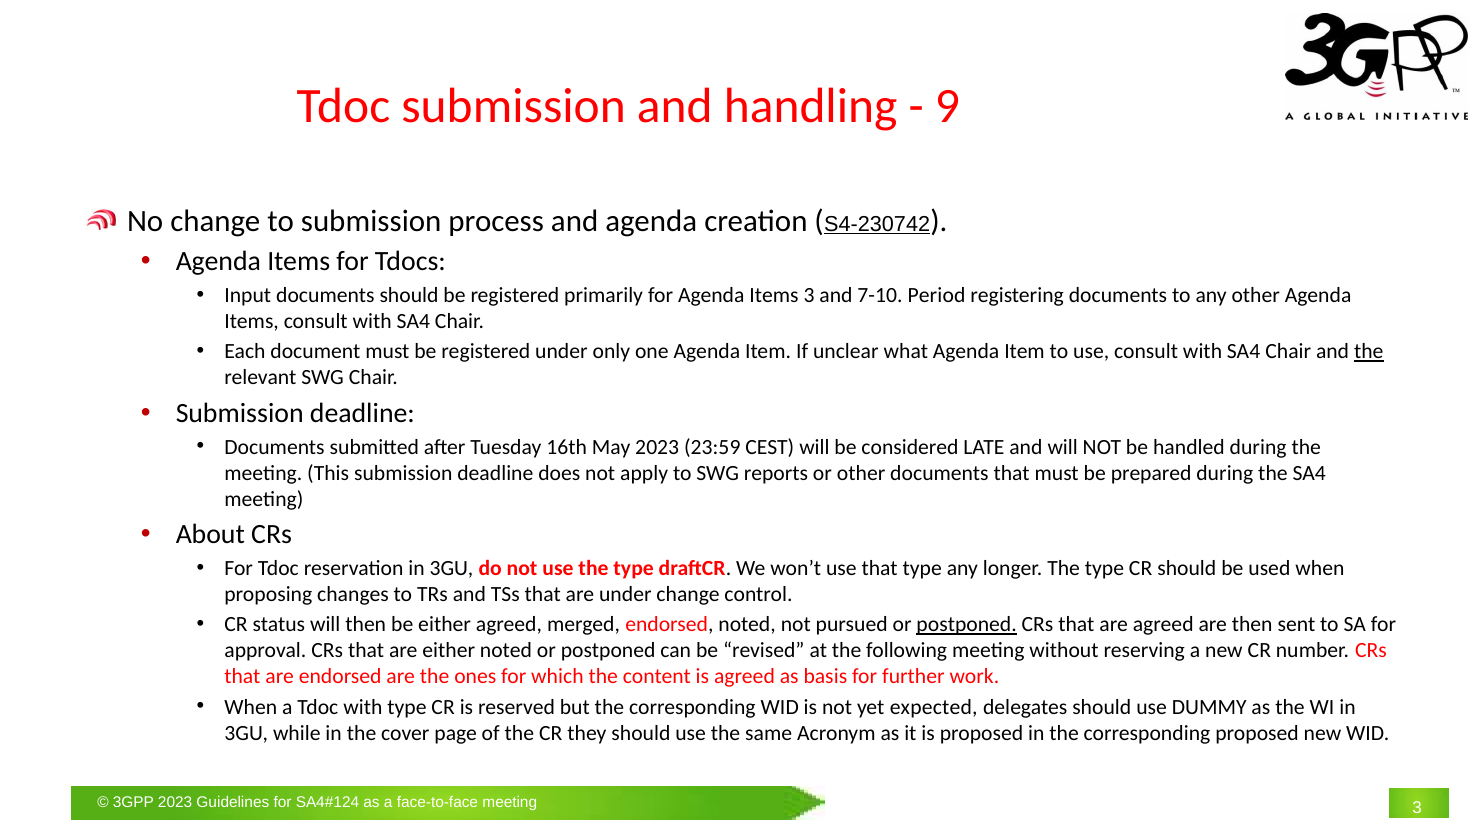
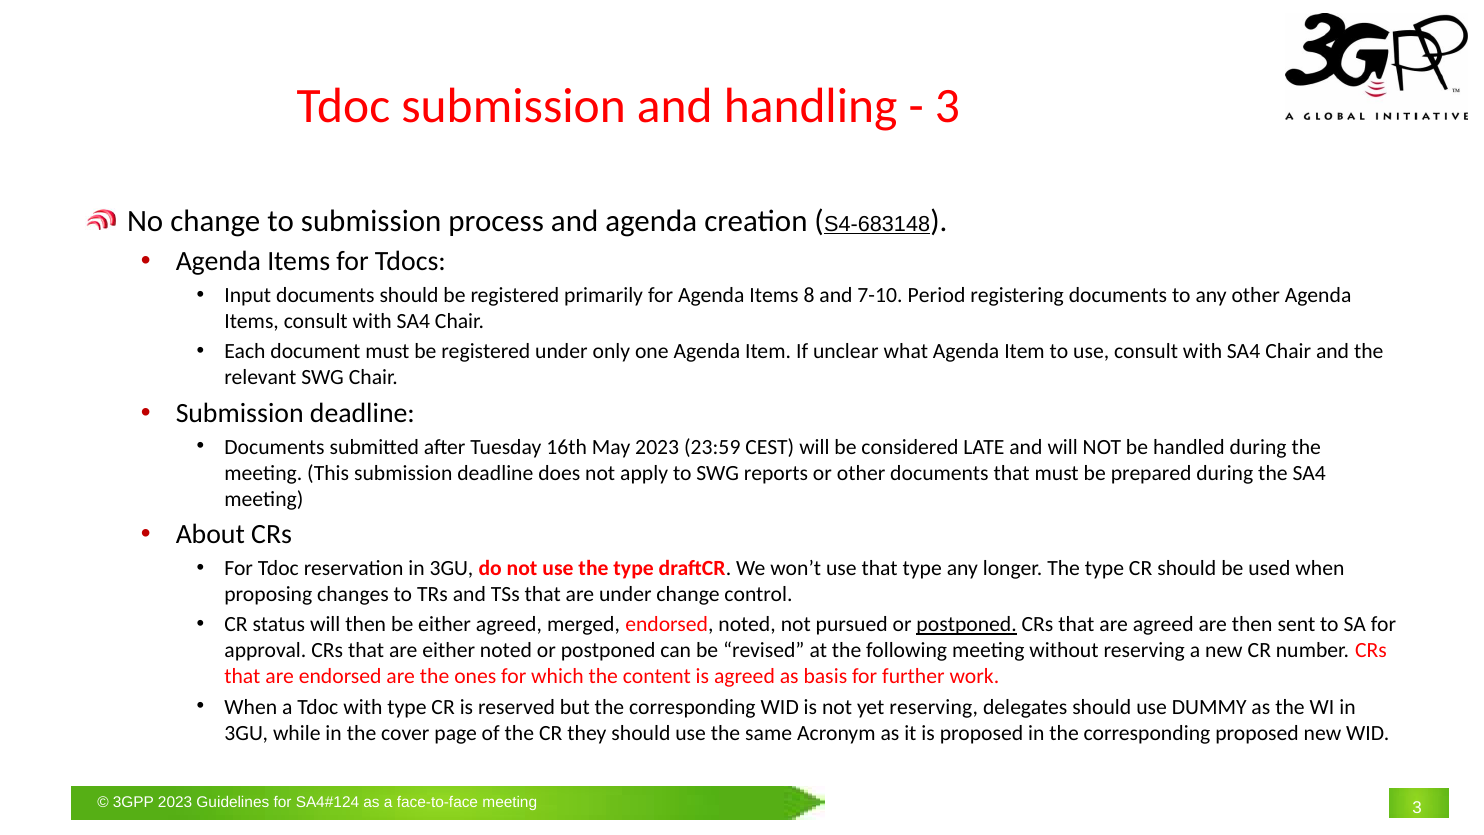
9 at (947, 106): 9 -> 3
S4-230742: S4-230742 -> S4-683148
Items 3: 3 -> 8
the at (1369, 352) underline: present -> none
yet expected: expected -> reserving
